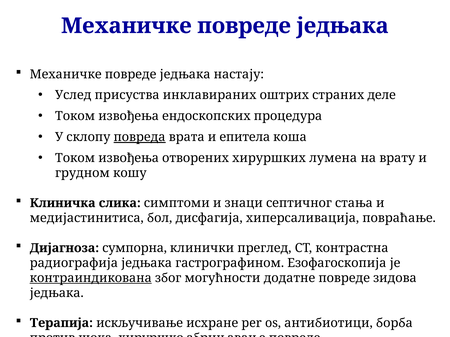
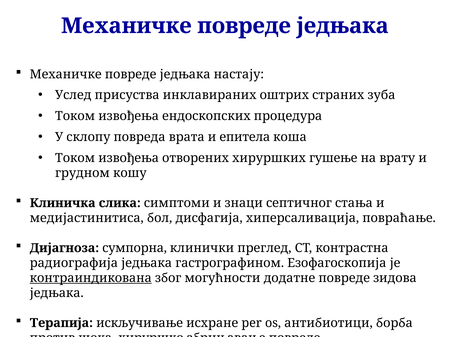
деле: деле -> зуба
повреда underline: present -> none
лумена: лумена -> гушење
